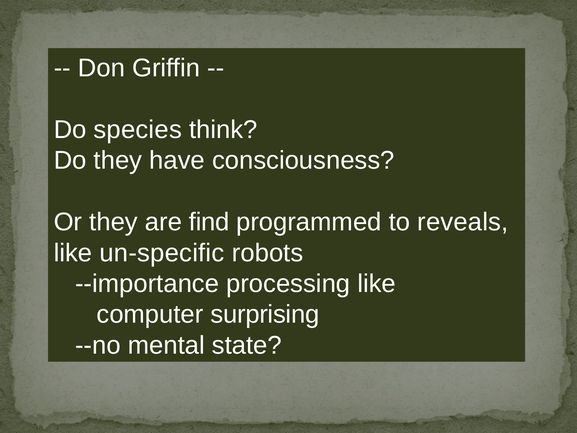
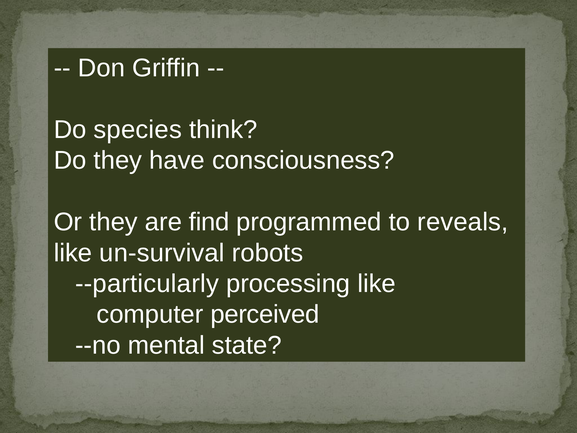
un-specific: un-specific -> un-survival
--importance: --importance -> --particularly
surprising: surprising -> perceived
